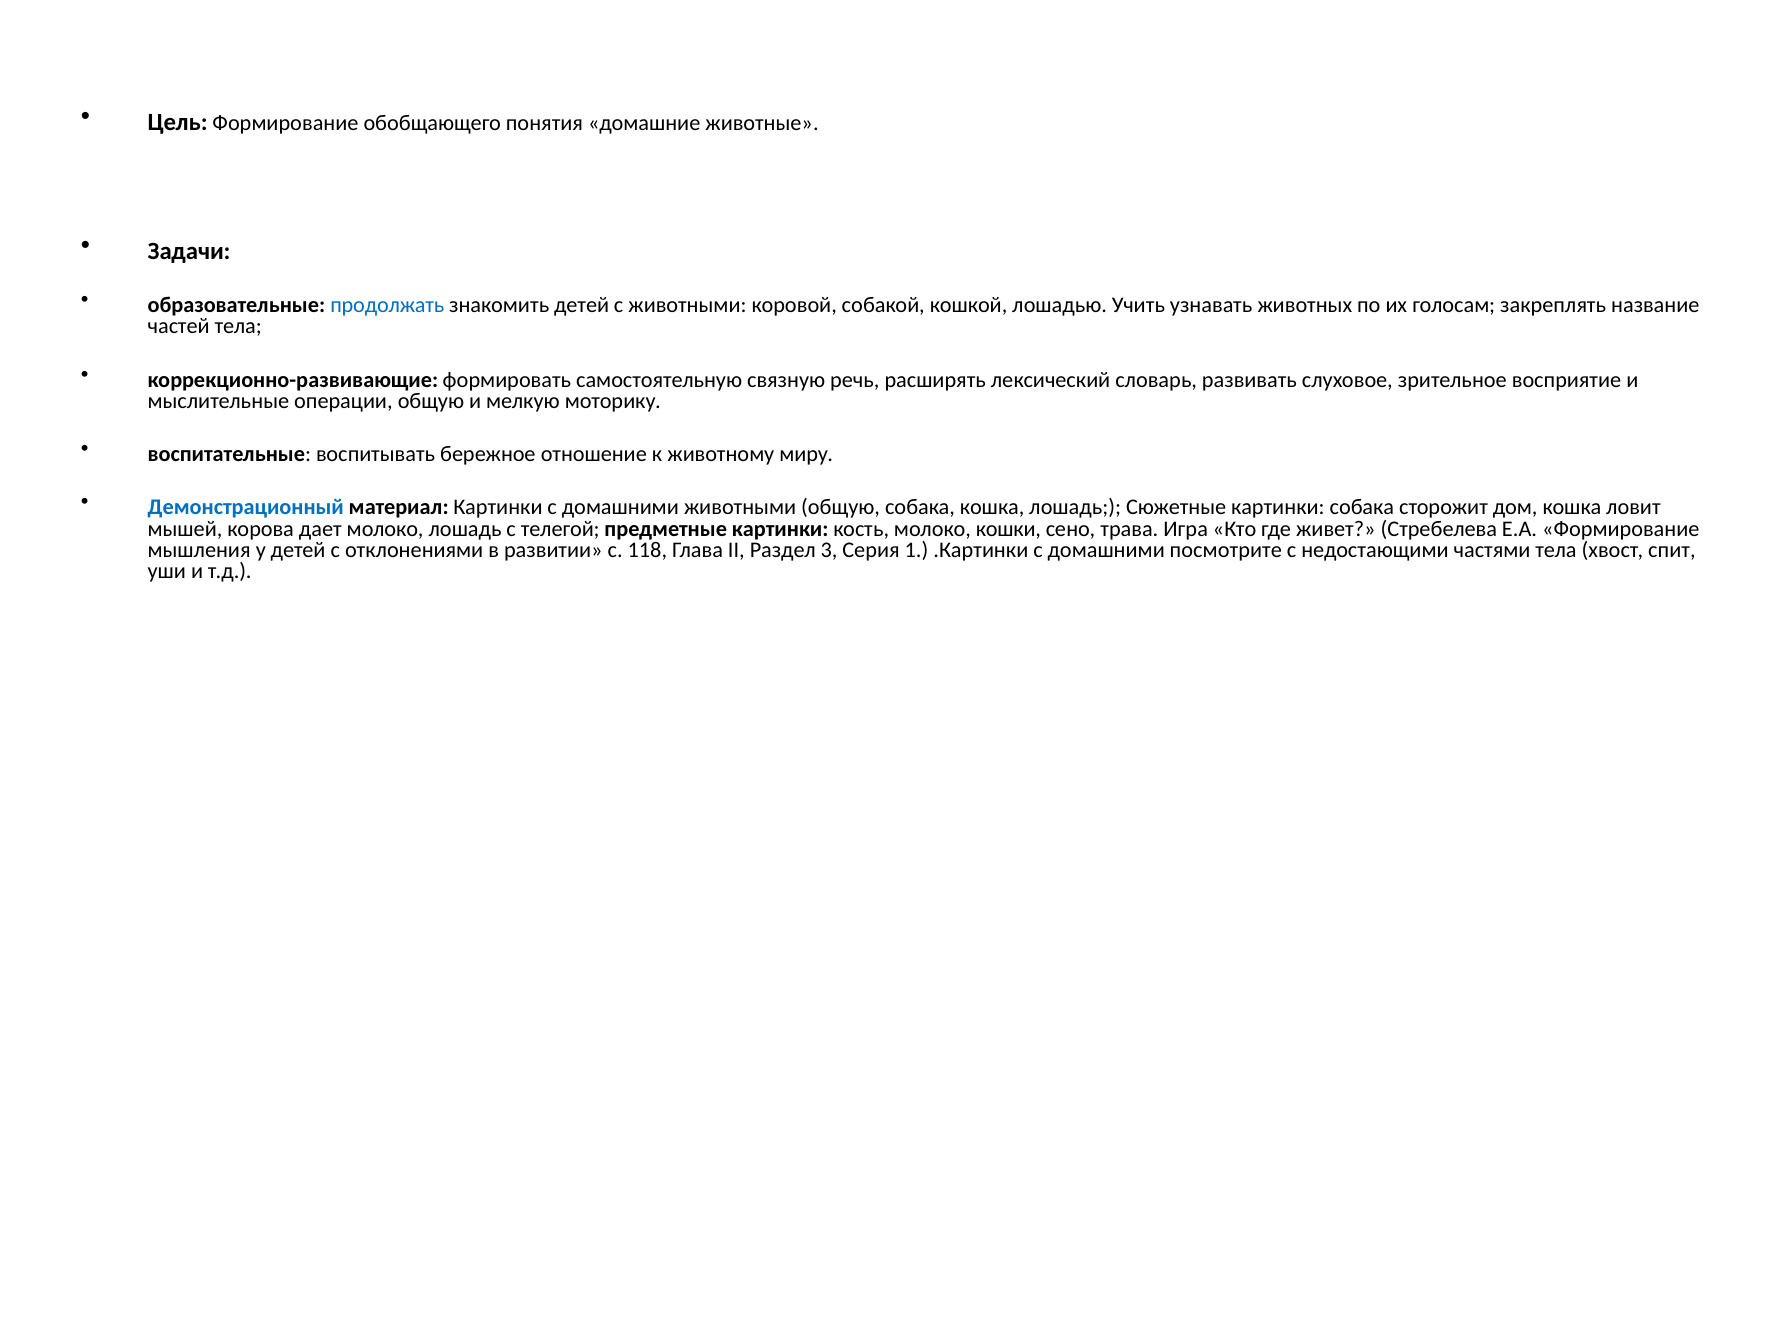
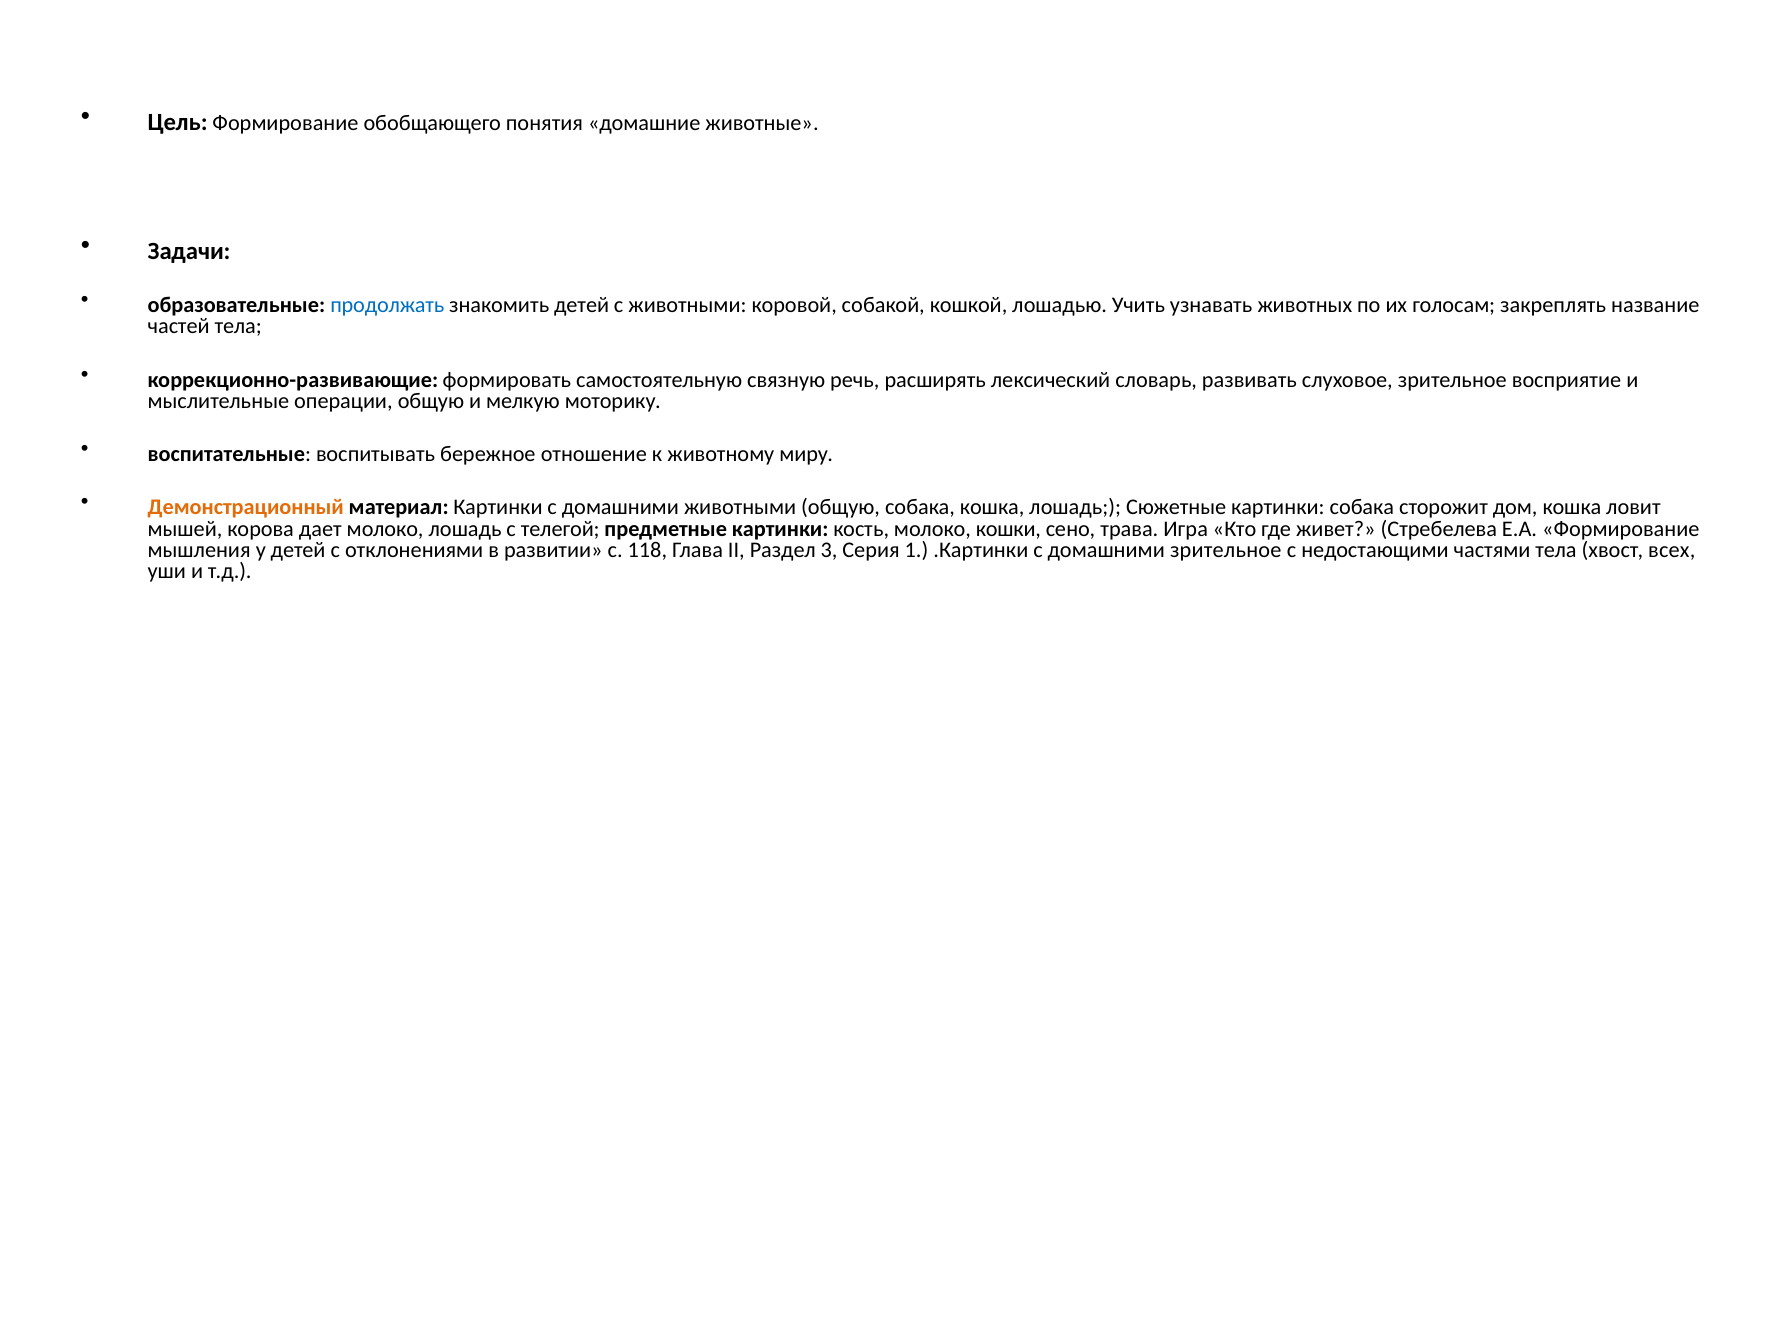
Демонстрационный colour: blue -> orange
домашними посмотрите: посмотрите -> зрительное
спит: спит -> всех
